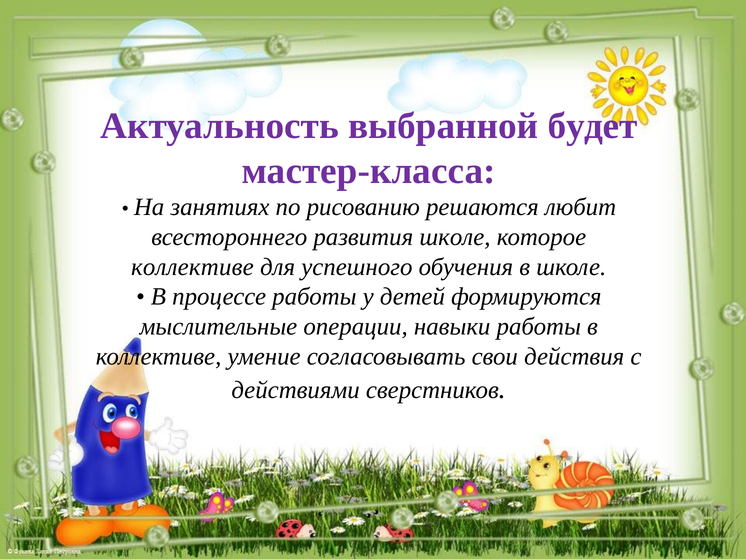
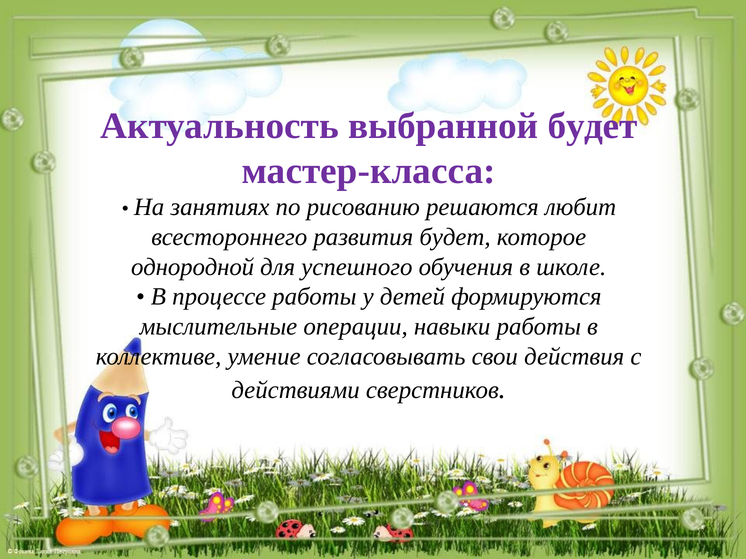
развития школе: школе -> будет
коллективе at (192, 267): коллективе -> однородной
